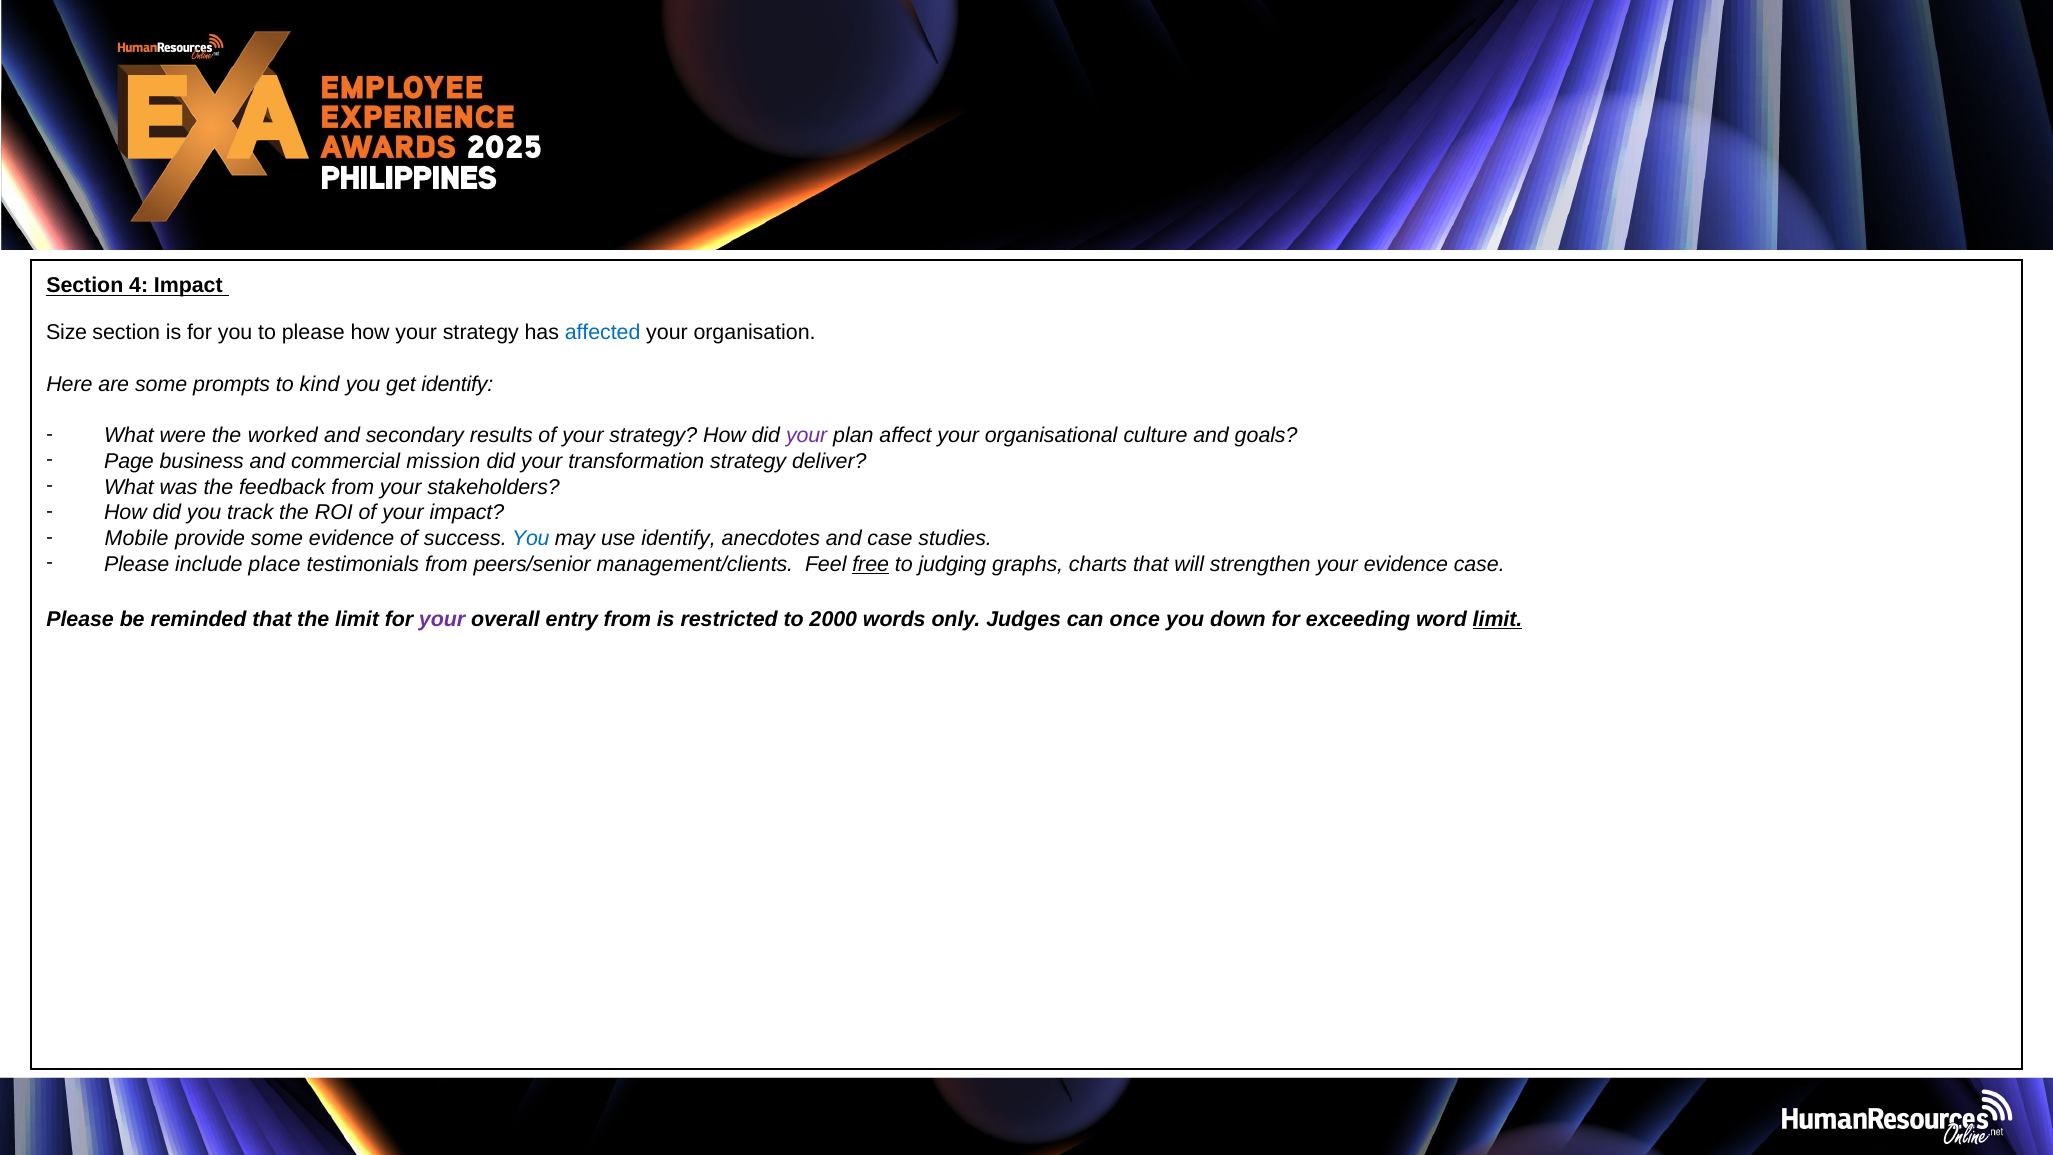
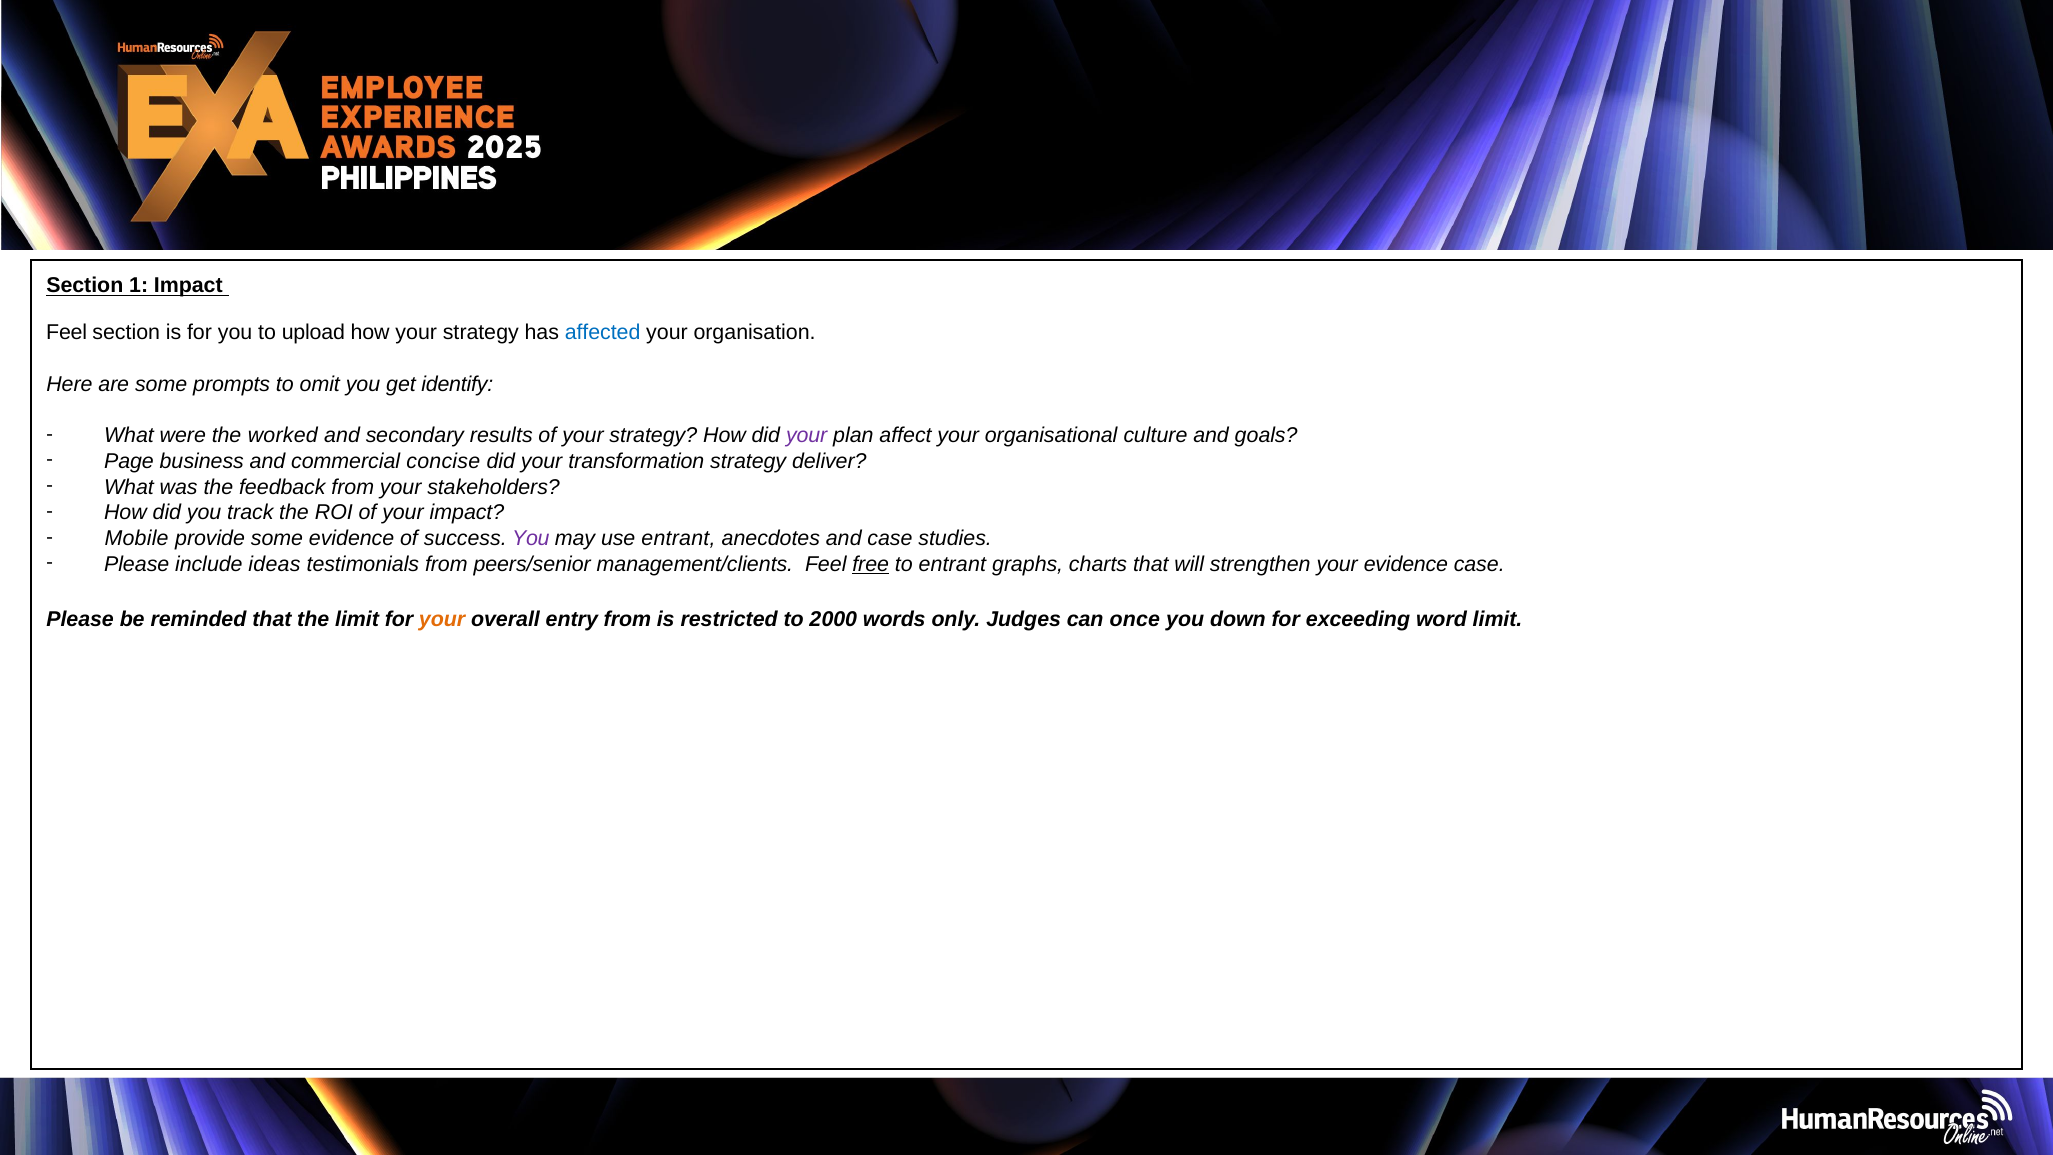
4: 4 -> 1
Size at (67, 333): Size -> Feel
to please: please -> upload
kind: kind -> omit
mission: mission -> concise
You at (531, 538) colour: blue -> purple
use identify: identify -> entrant
place: place -> ideas
to judging: judging -> entrant
your at (442, 619) colour: purple -> orange
limit at (1498, 619) underline: present -> none
